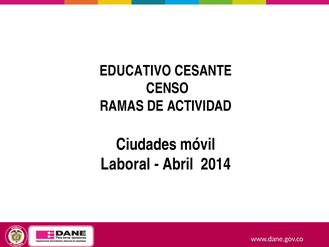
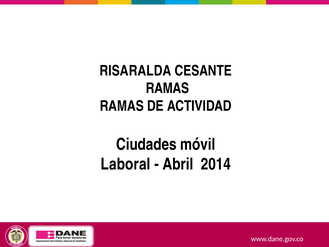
EDUCATIVO: EDUCATIVO -> RISARALDA
CENSO at (167, 88): CENSO -> RAMAS
